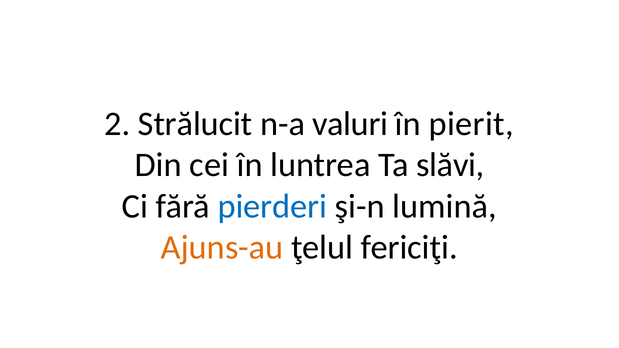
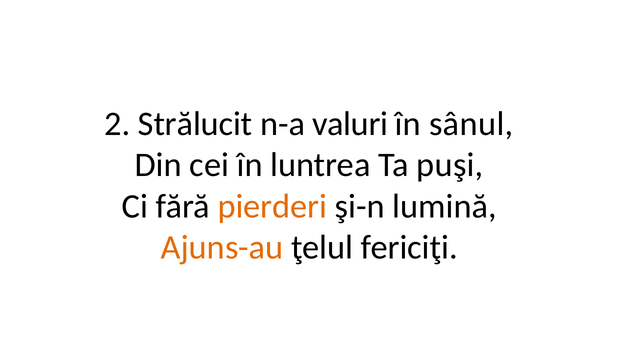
pierit: pierit -> sânul
slăvi: slăvi -> puşi
pierderi colour: blue -> orange
